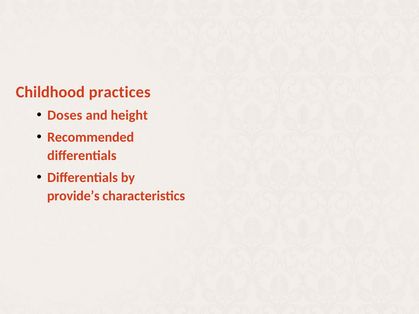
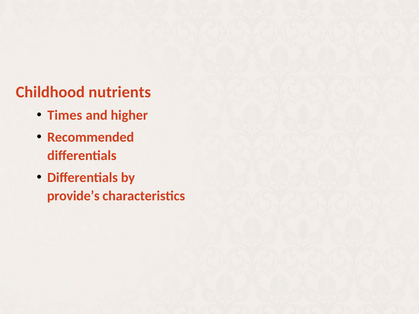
practices: practices -> nutrients
Doses: Doses -> Times
height: height -> higher
